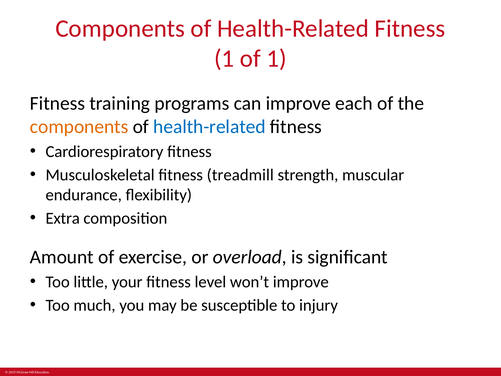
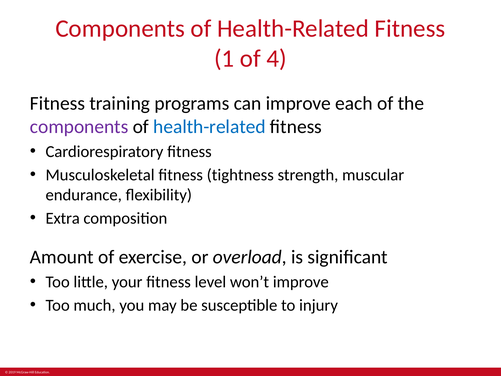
of 1: 1 -> 4
components at (79, 127) colour: orange -> purple
treadmill: treadmill -> tightness
